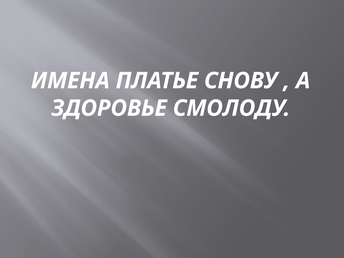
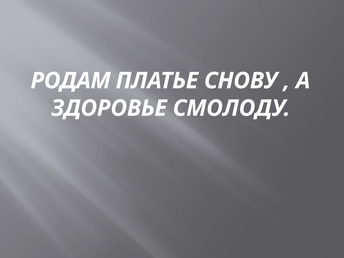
ИМЕНА: ИМЕНА -> РОДАМ
